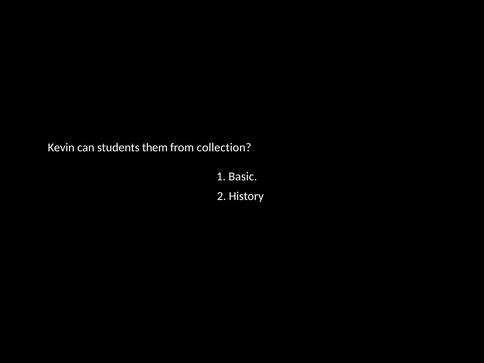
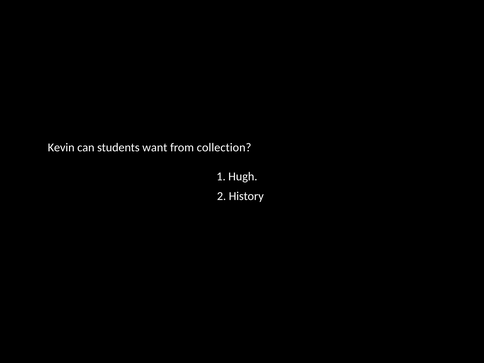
them: them -> want
Basic: Basic -> Hugh
